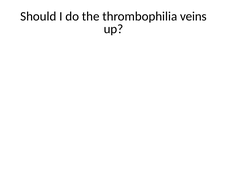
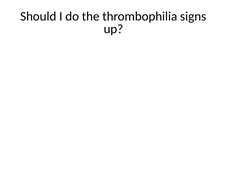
veins: veins -> signs
